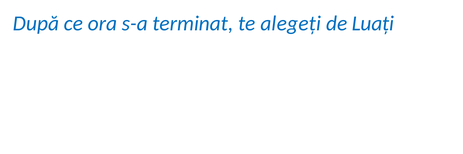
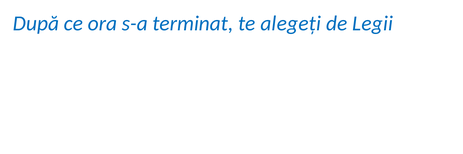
Luați: Luați -> Legii
